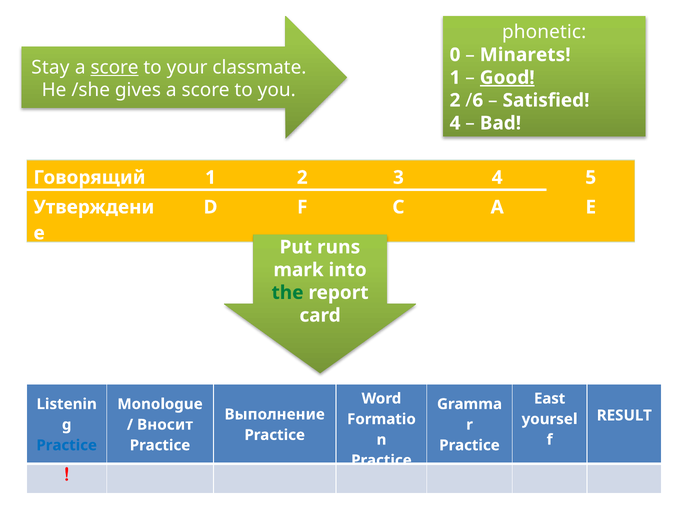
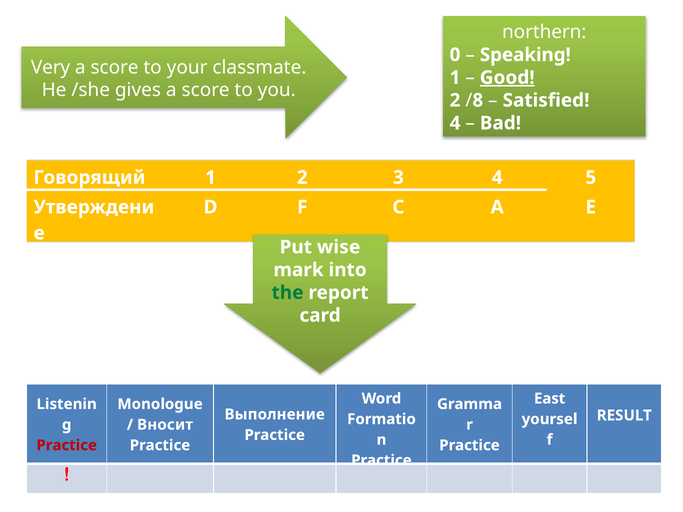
phonetic: phonetic -> northern
Minarets: Minarets -> Speaking
Stay: Stay -> Very
score at (115, 67) underline: present -> none
6: 6 -> 8
runs: runs -> wise
Practice at (67, 445) colour: blue -> red
